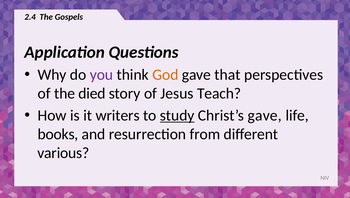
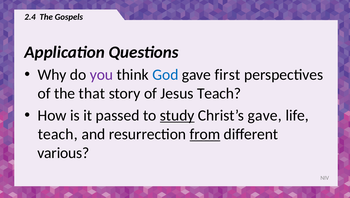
God colour: orange -> blue
that: that -> first
died: died -> that
writers: writers -> passed
books at (58, 134): books -> teach
from underline: none -> present
